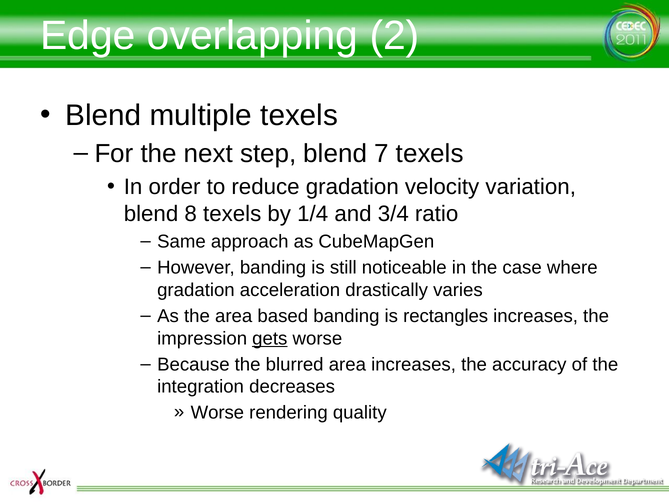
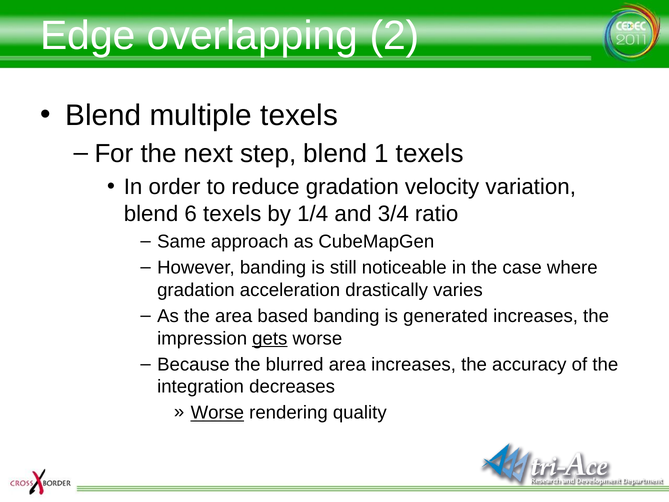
7: 7 -> 1
8: 8 -> 6
rectangles: rectangles -> generated
Worse at (217, 413) underline: none -> present
